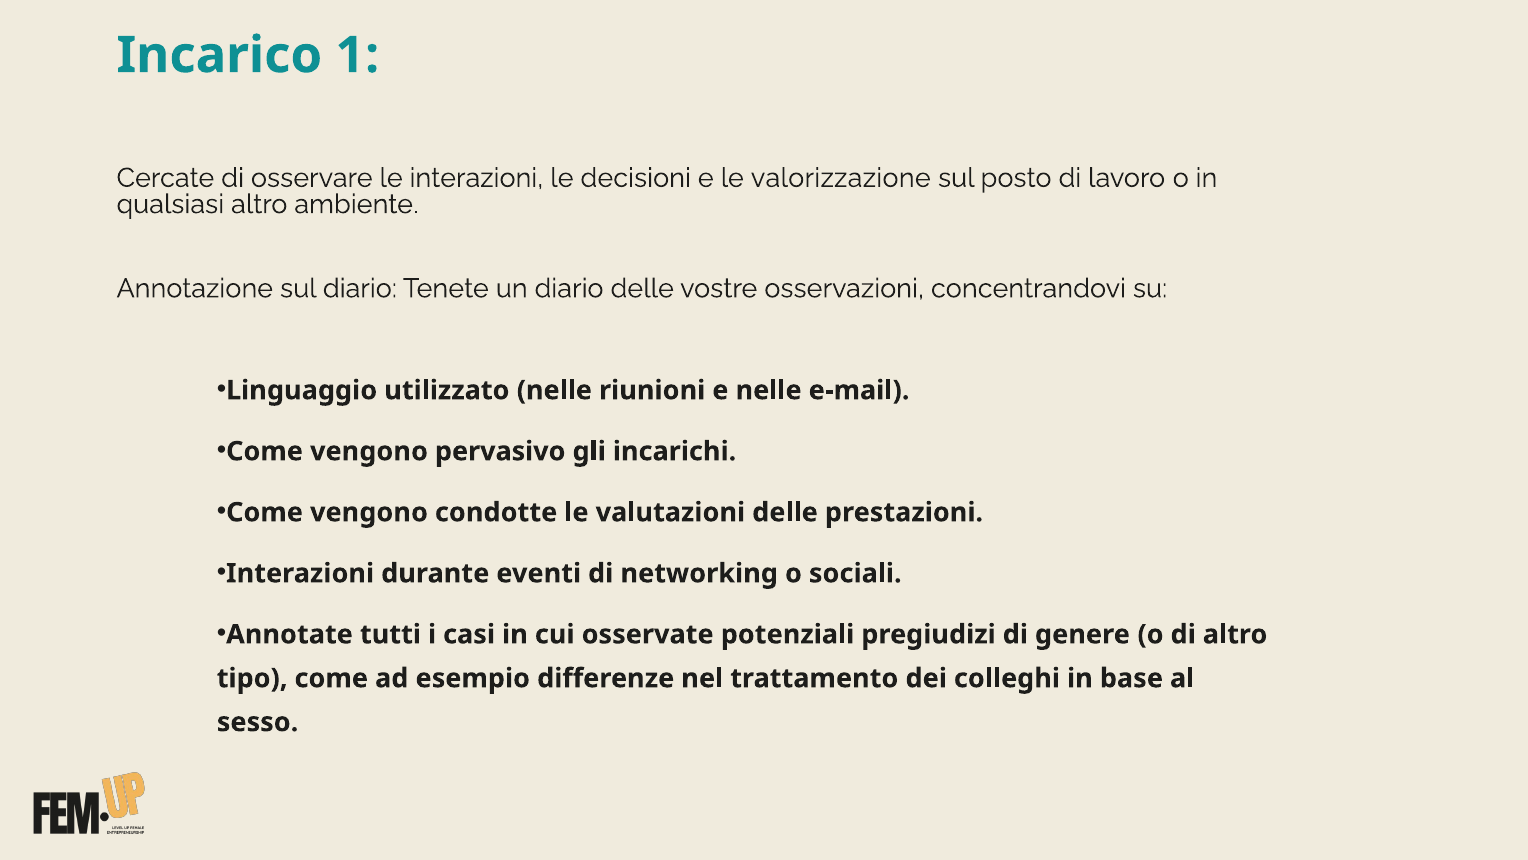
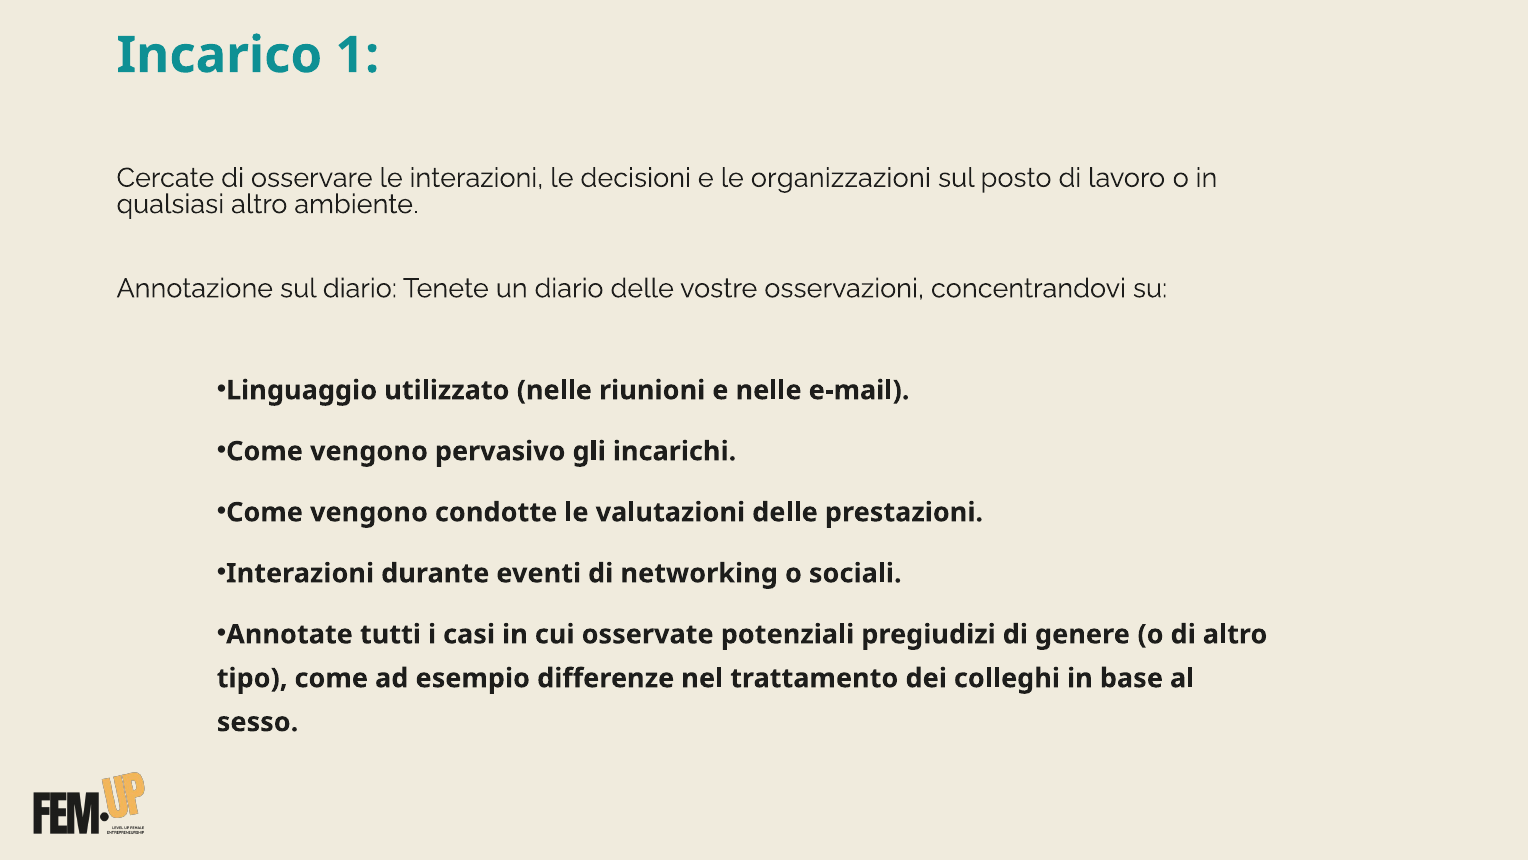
valorizzazione: valorizzazione -> organizzazioni
